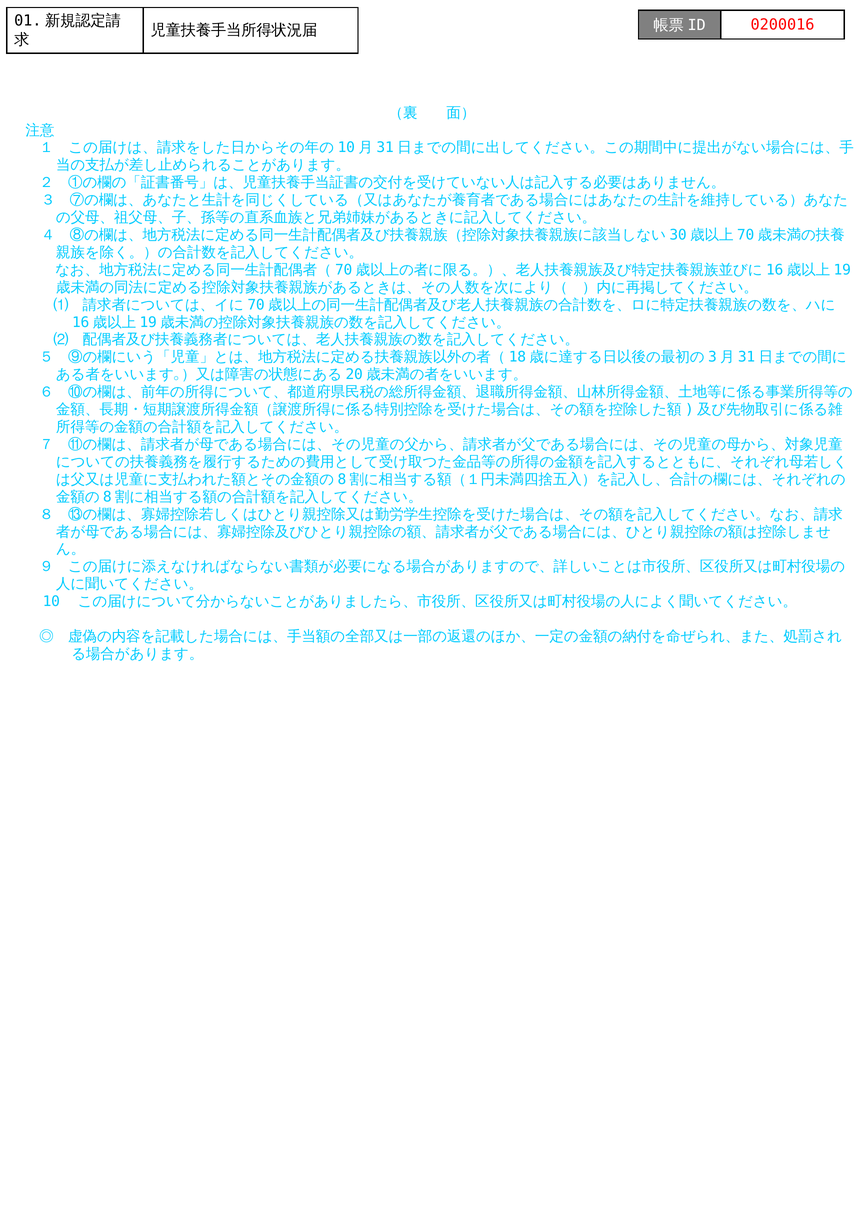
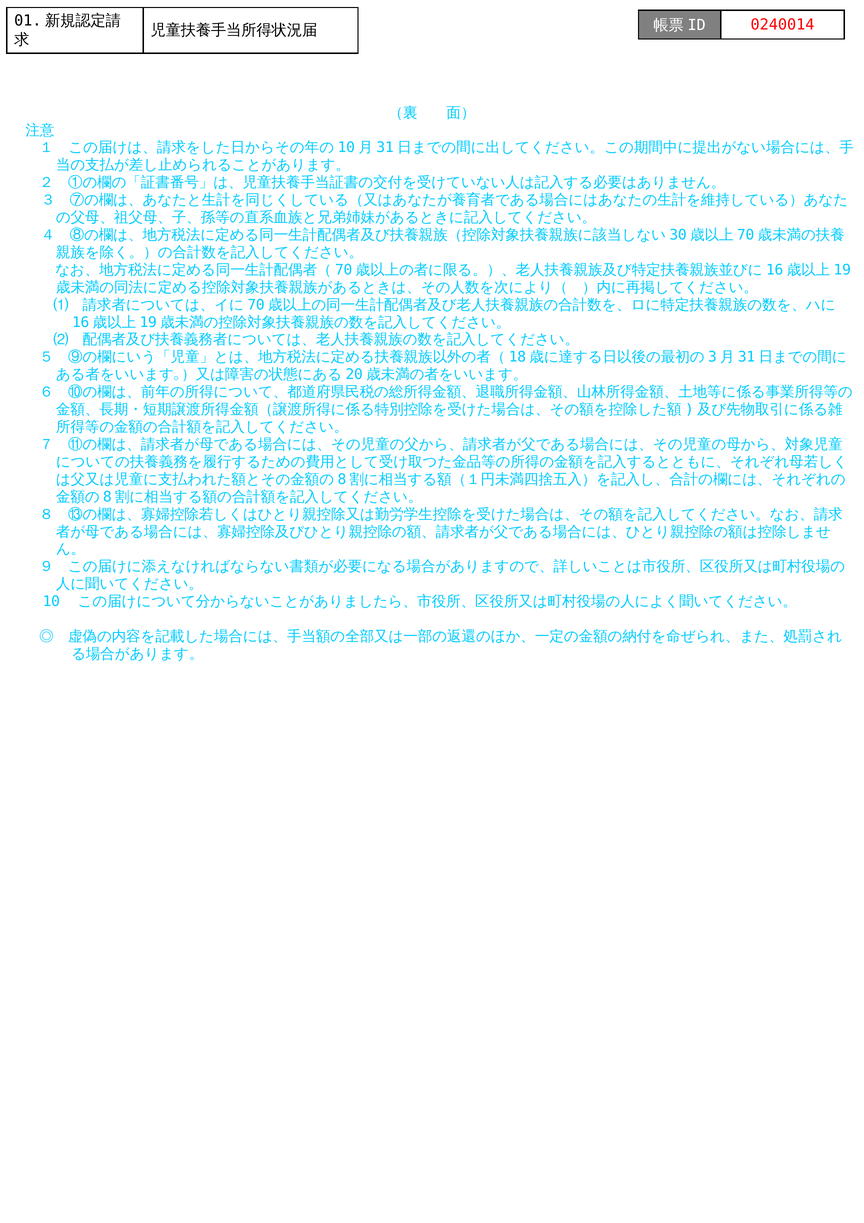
0200016: 0200016 -> 0240014
